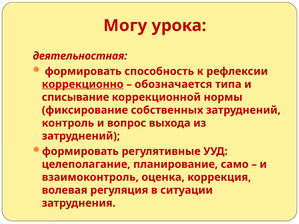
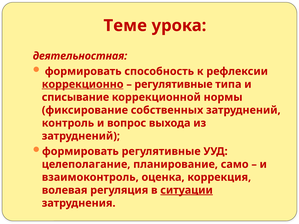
Могу: Могу -> Теме
обозначается at (173, 84): обозначается -> регулятивные
ситуации underline: none -> present
